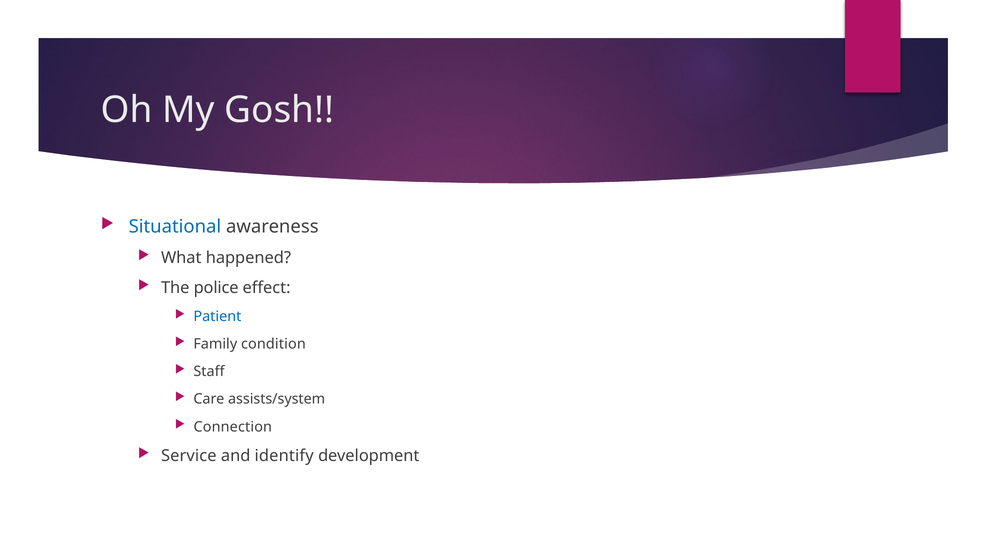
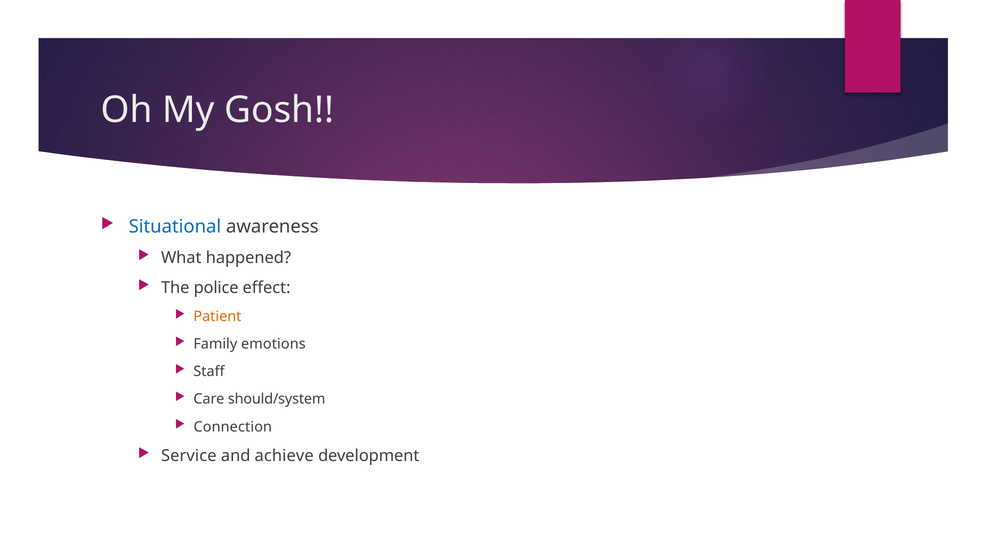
Patient colour: blue -> orange
condition: condition -> emotions
assists/system: assists/system -> should/system
identify: identify -> achieve
